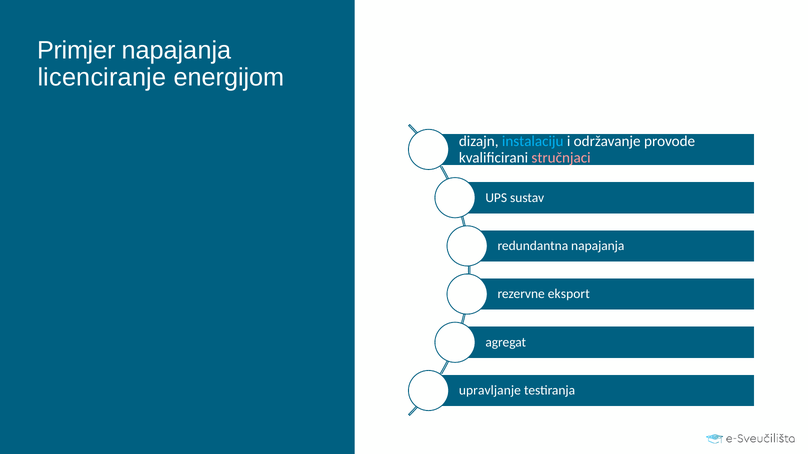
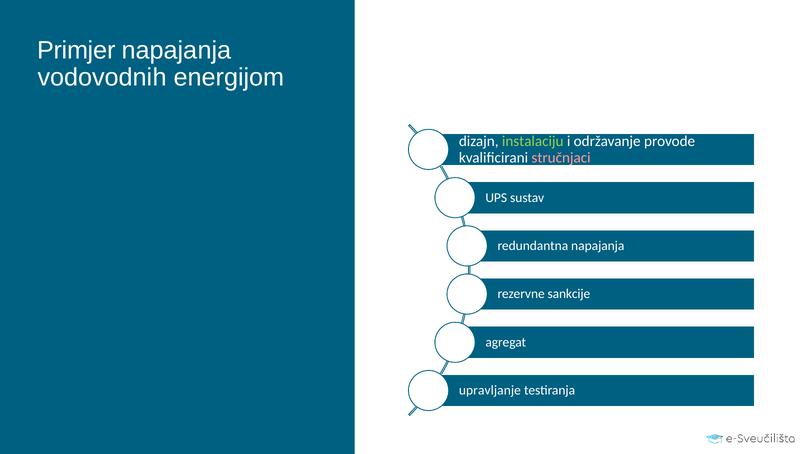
licenciranje: licenciranje -> vodovodnih
instalaciju colour: light blue -> light green
eksport: eksport -> sankcije
